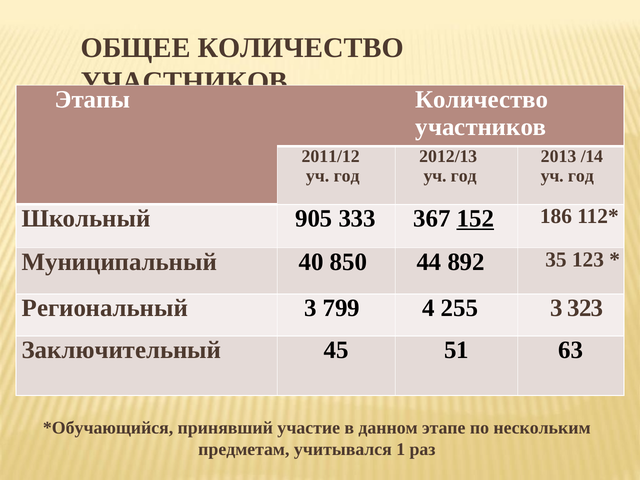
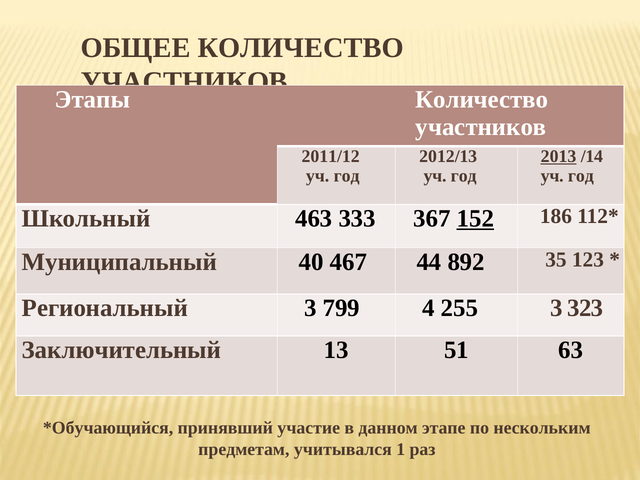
2013 underline: none -> present
905: 905 -> 463
850: 850 -> 467
45: 45 -> 13
